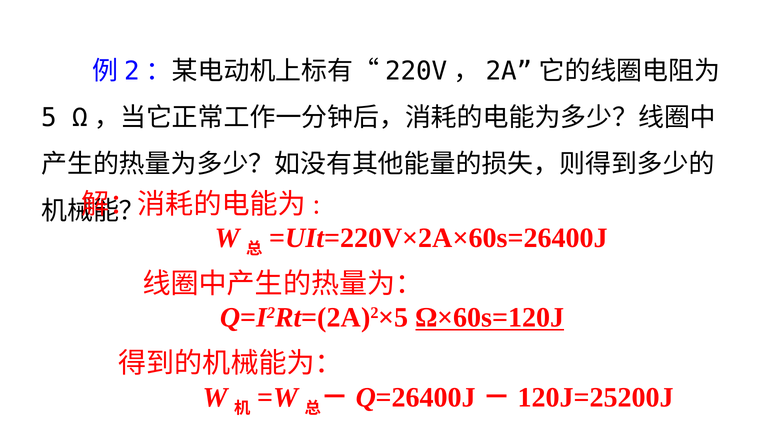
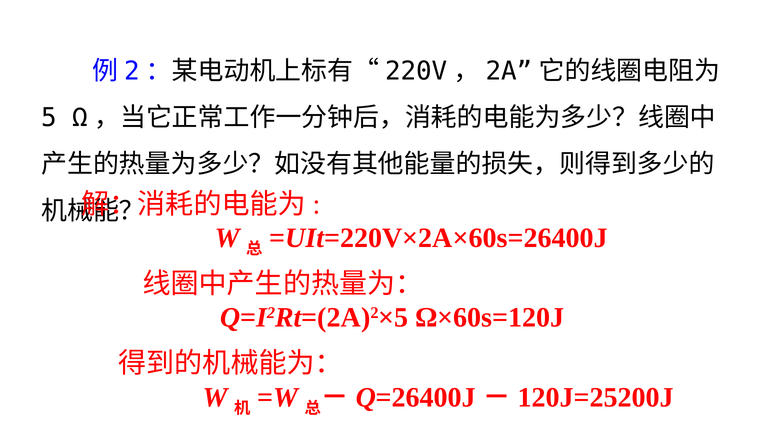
Ω×60s=120J underline: present -> none
